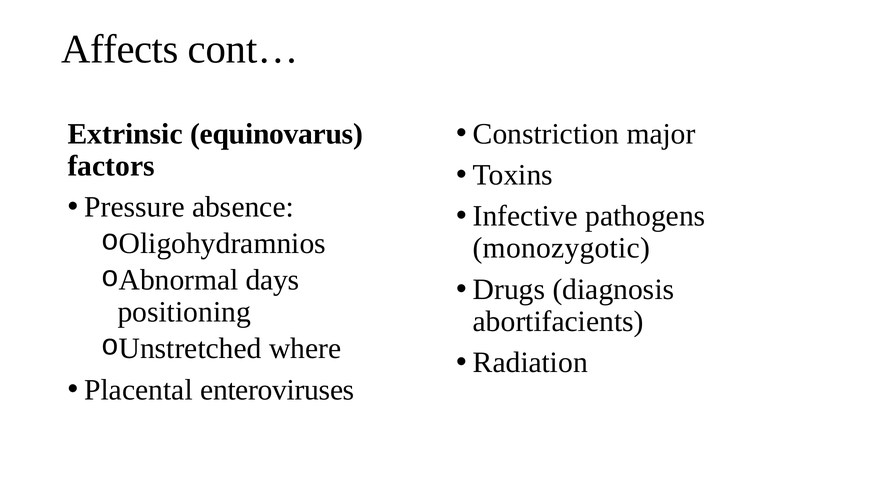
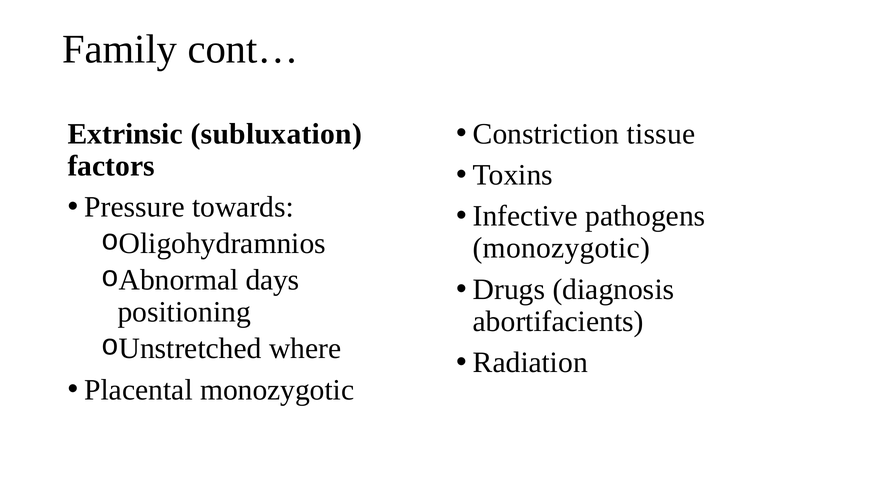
Affects: Affects -> Family
major: major -> tissue
equinovarus: equinovarus -> subluxation
absence: absence -> towards
Placental enteroviruses: enteroviruses -> monozygotic
